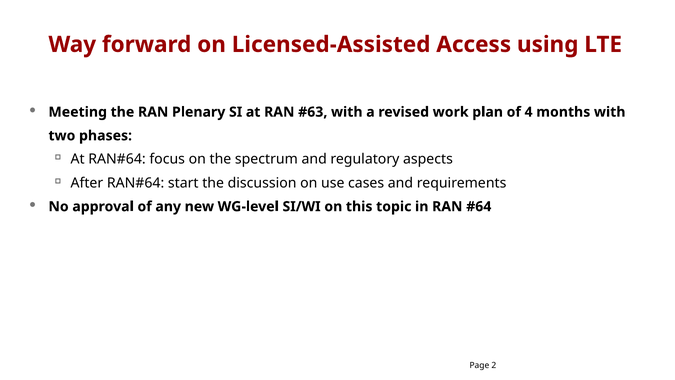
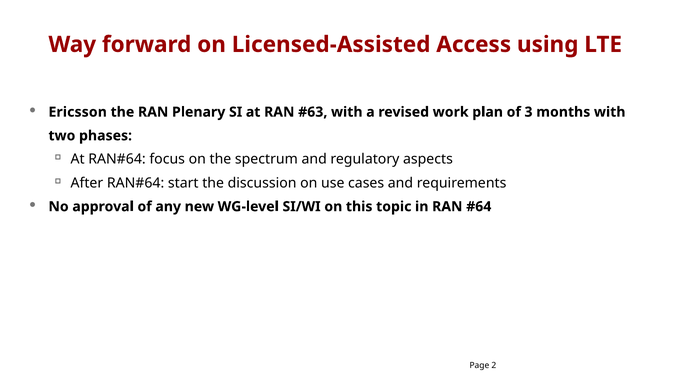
Meeting: Meeting -> Ericsson
4: 4 -> 3
